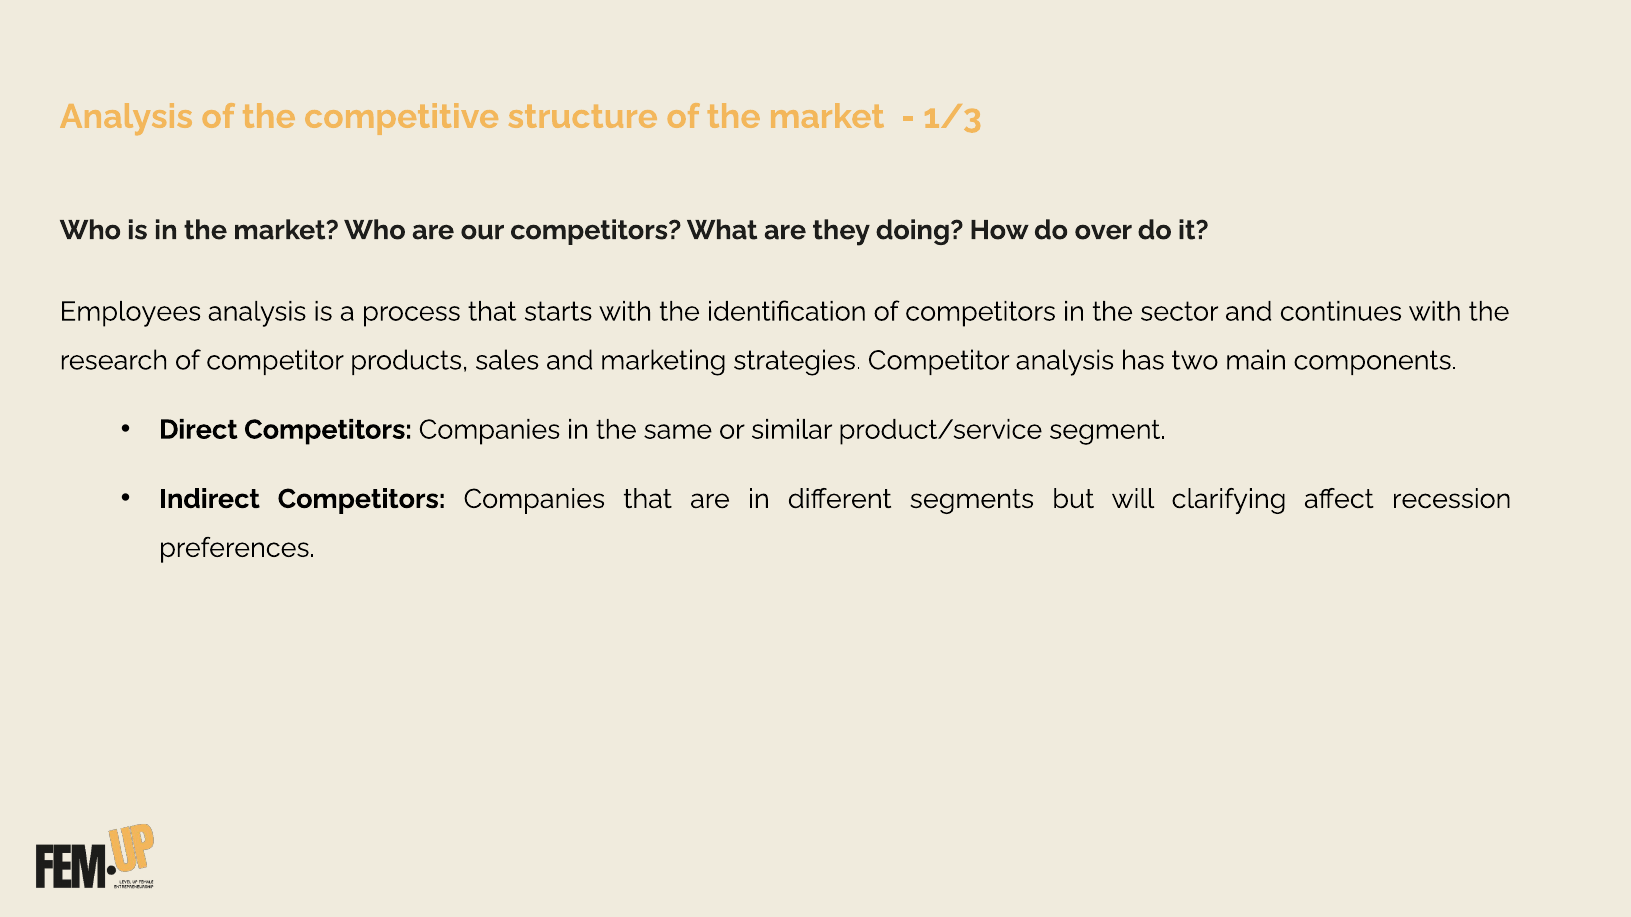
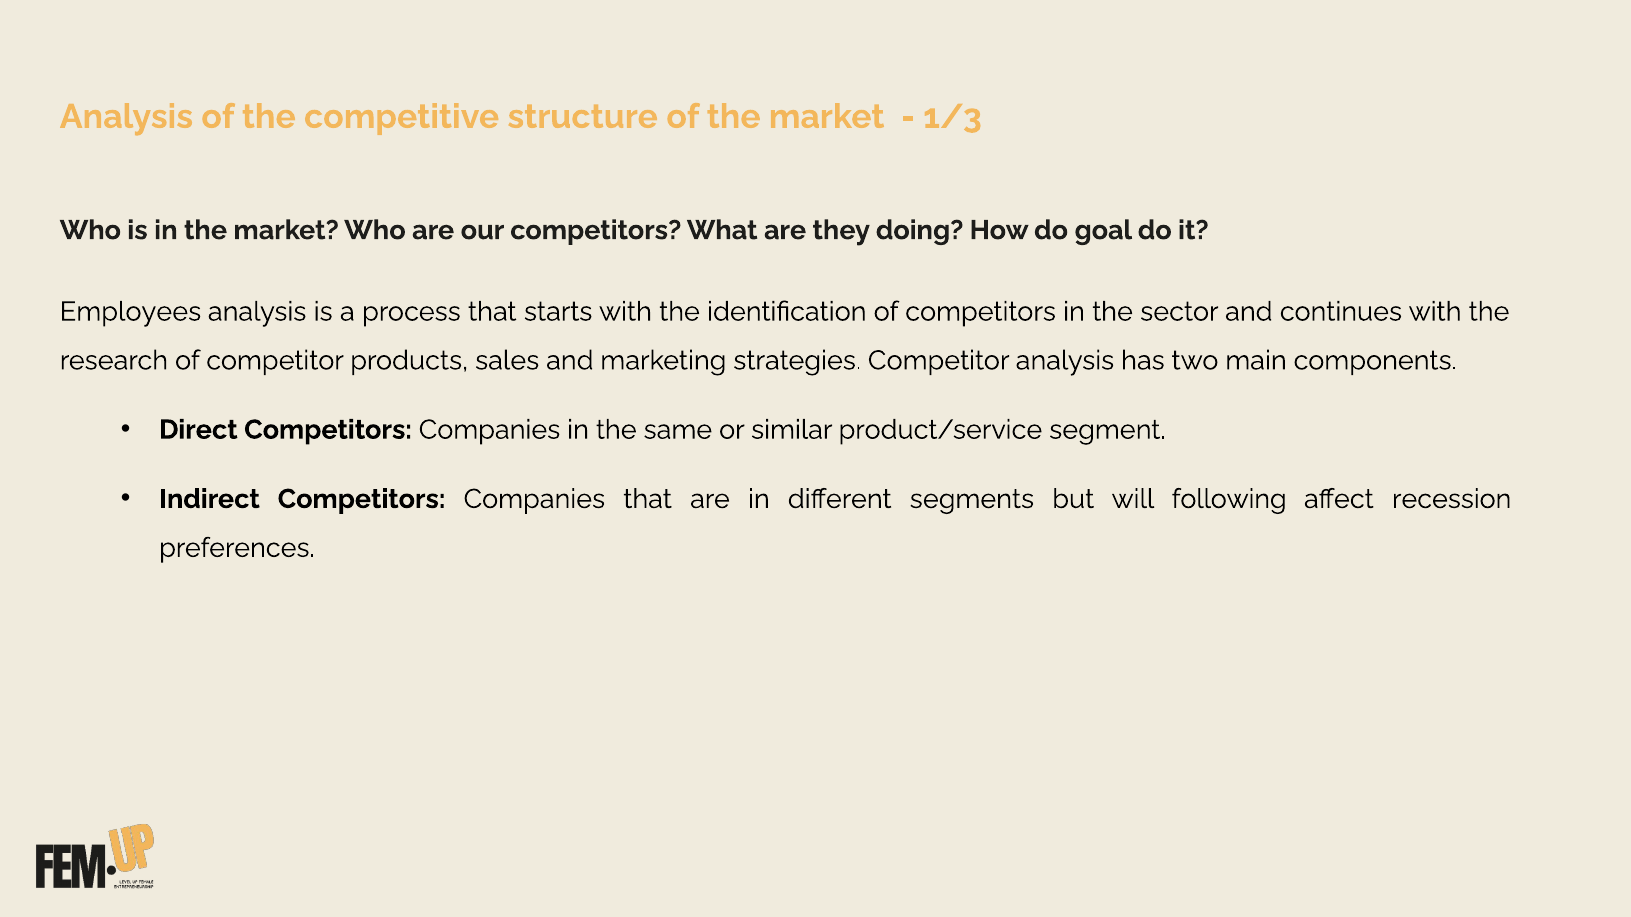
over: over -> goal
clarifying: clarifying -> following
